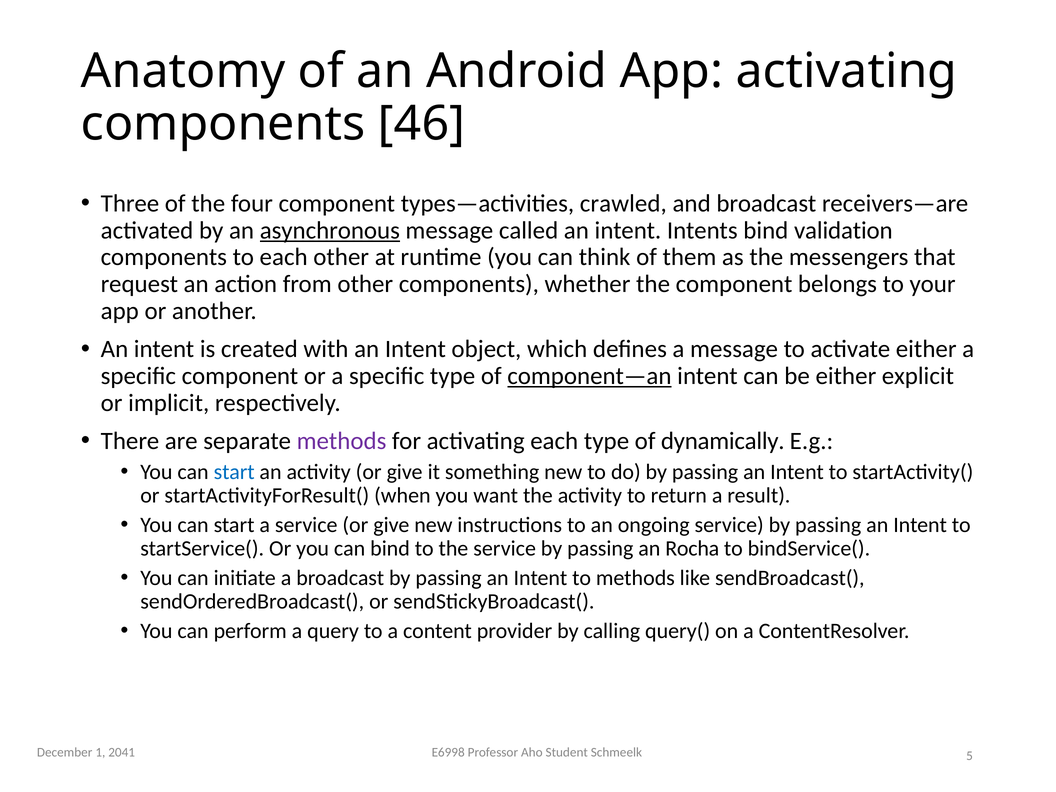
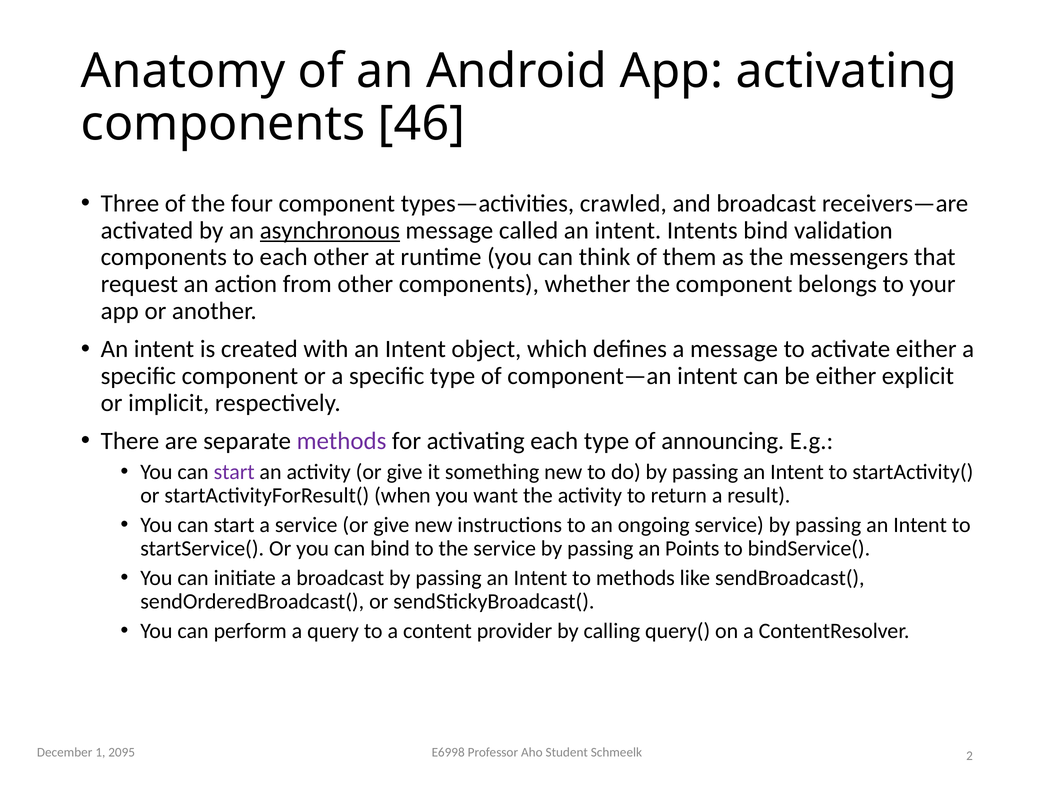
component—an underline: present -> none
dynamically: dynamically -> announcing
start at (234, 472) colour: blue -> purple
Rocha: Rocha -> Points
2041: 2041 -> 2095
5: 5 -> 2
